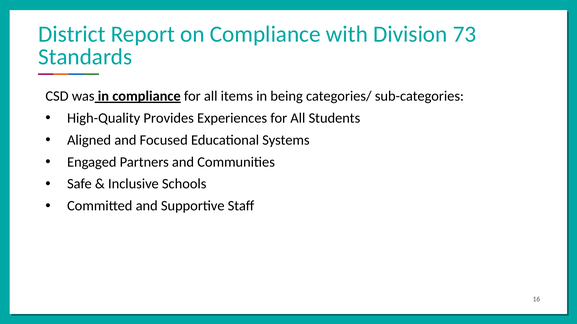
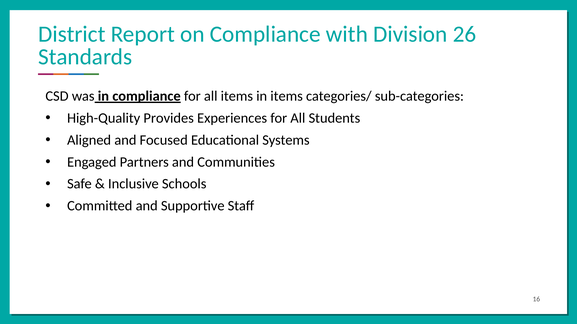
73: 73 -> 26
in being: being -> items
